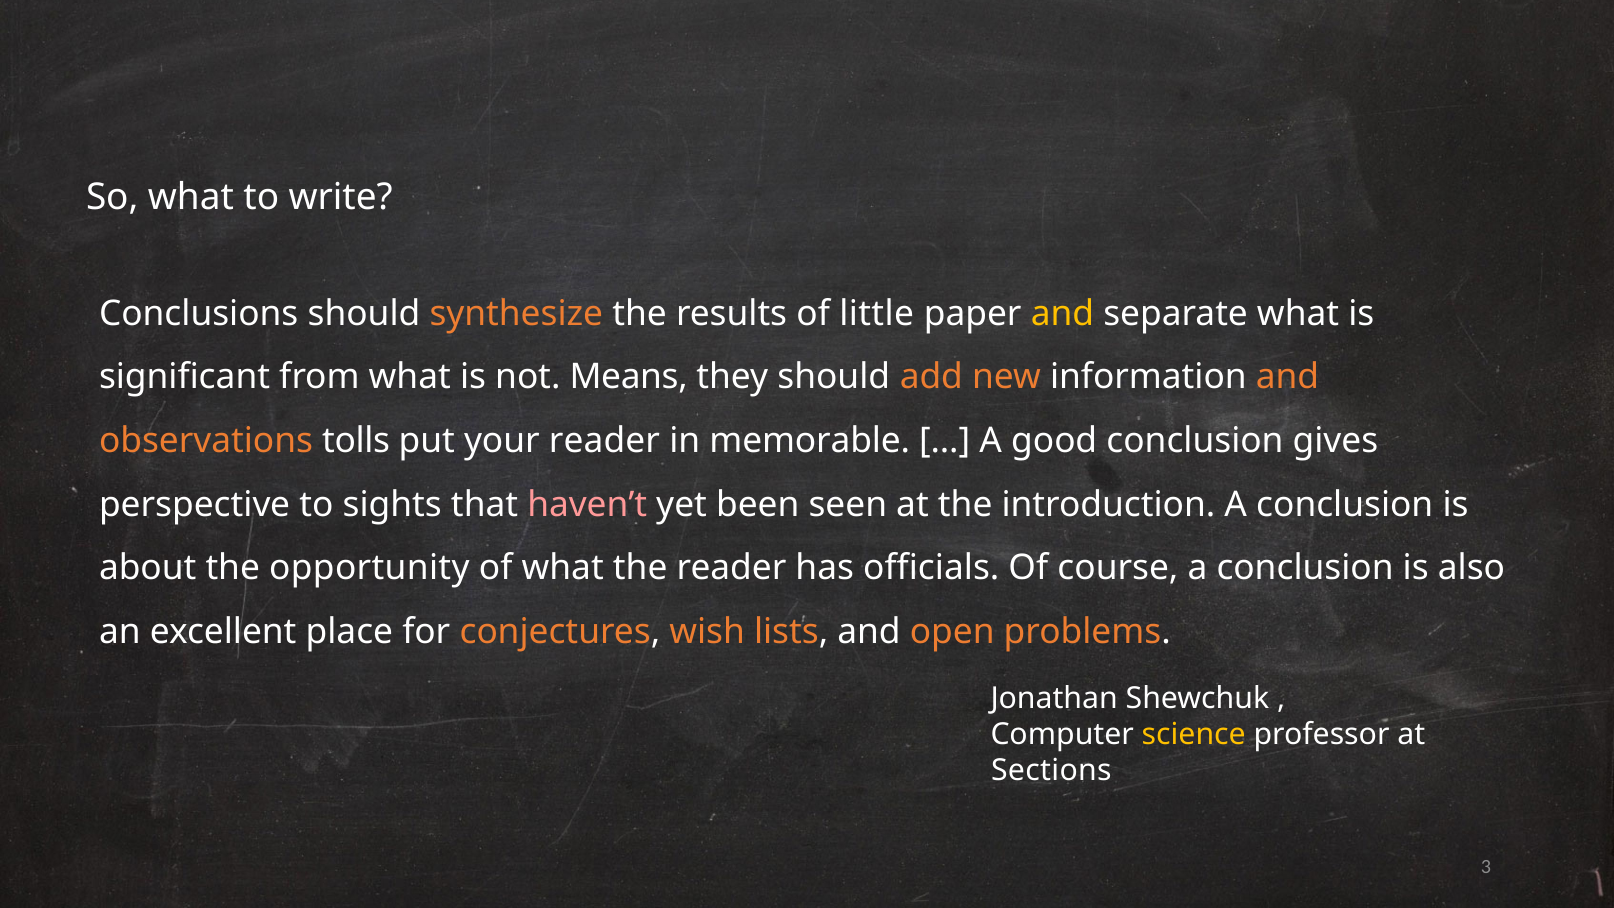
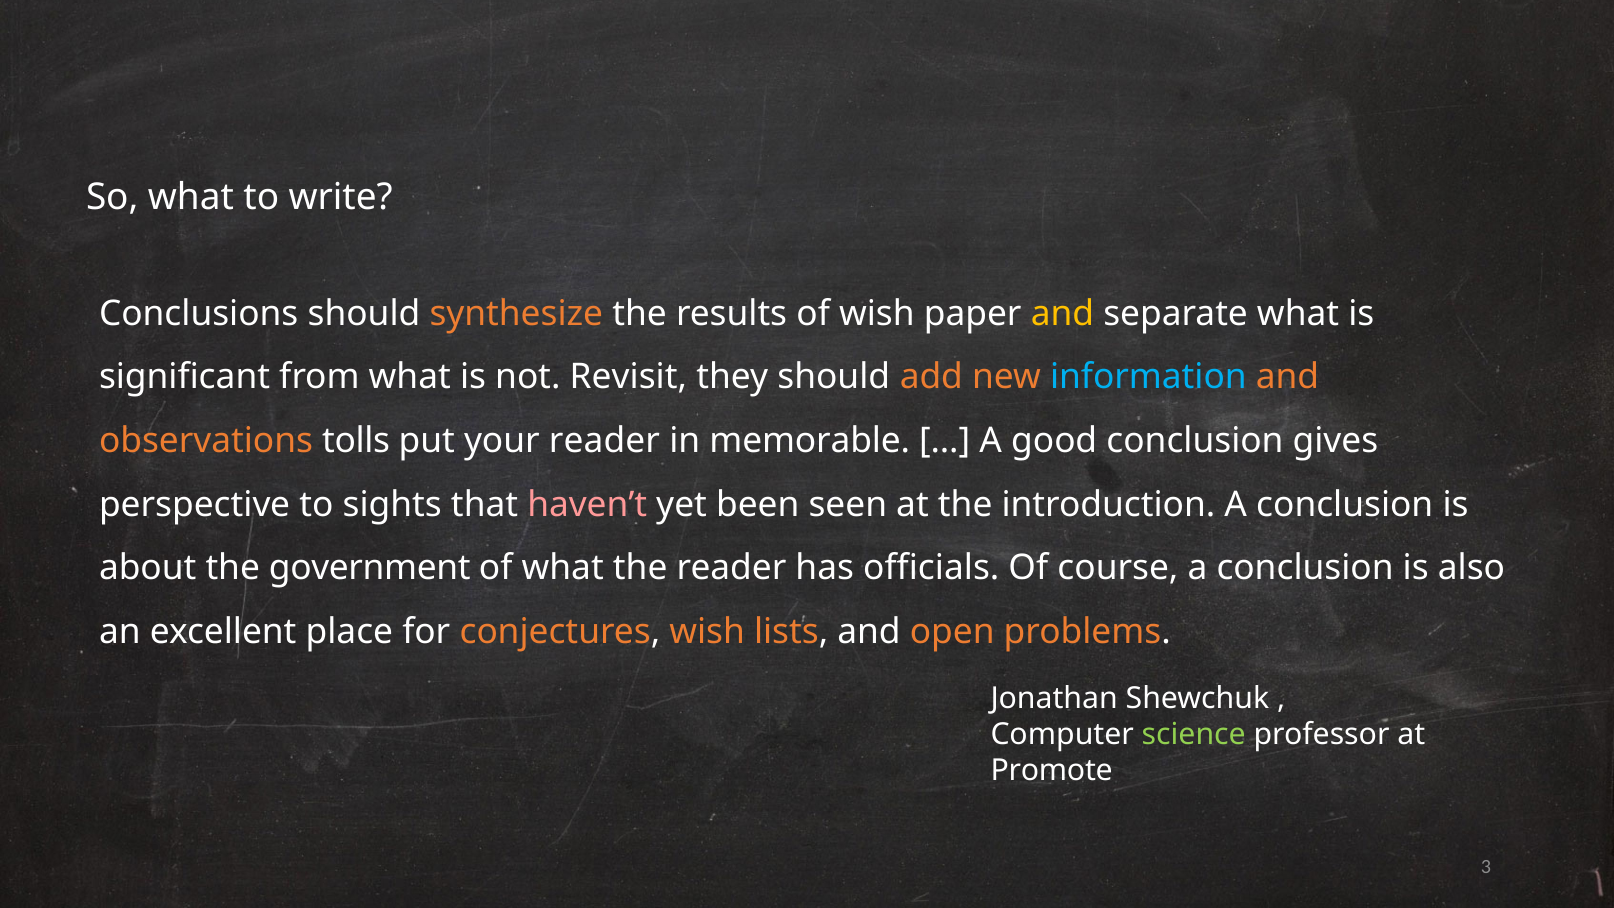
of little: little -> wish
Means: Means -> Revisit
information colour: white -> light blue
opportunity: opportunity -> government
science colour: yellow -> light green
Sections: Sections -> Promote
